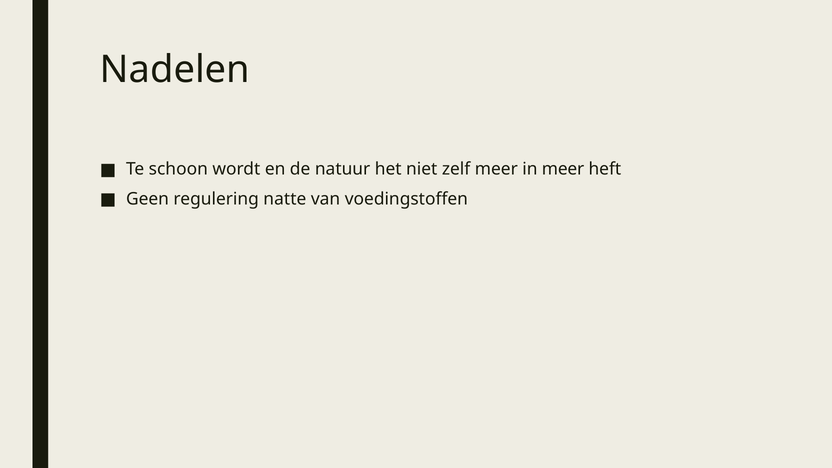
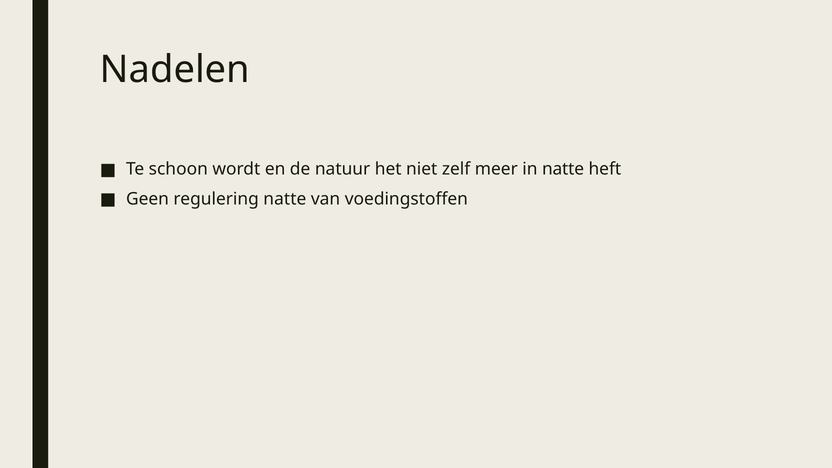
in meer: meer -> natte
